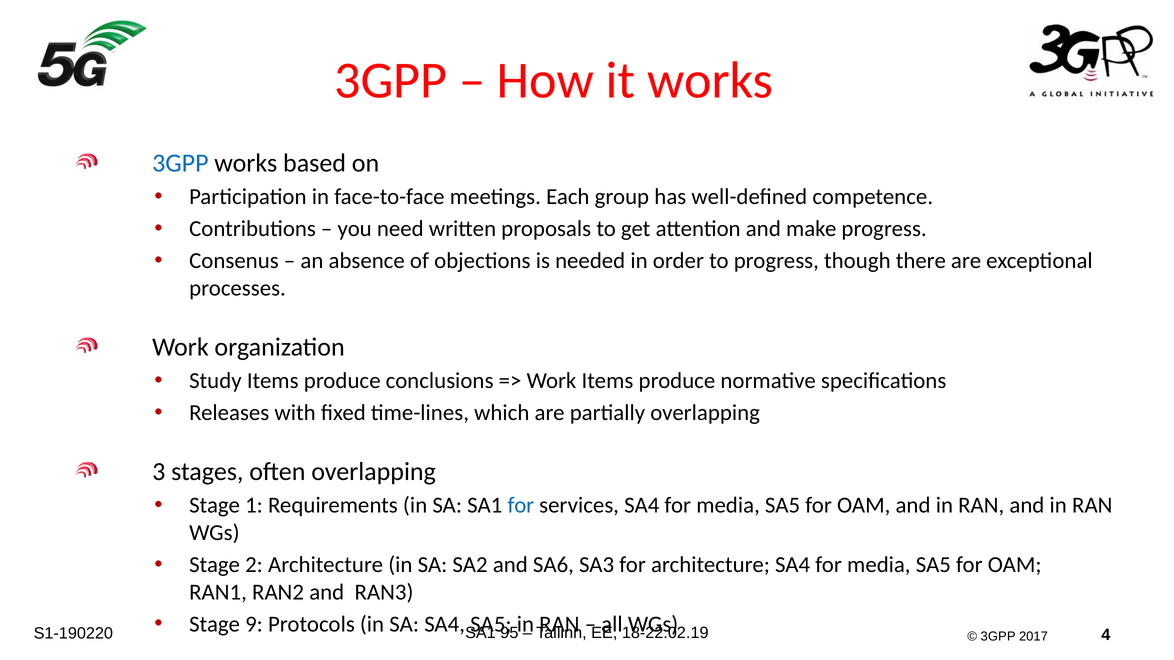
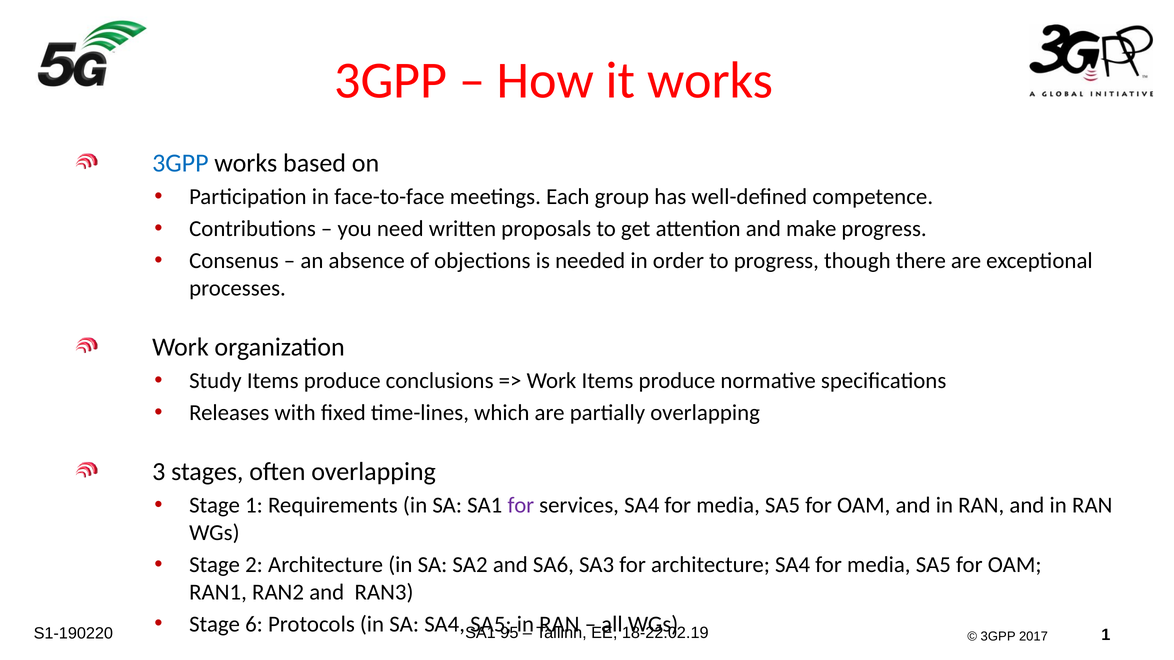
for at (521, 506) colour: blue -> purple
9: 9 -> 6
4 at (1106, 635): 4 -> 1
